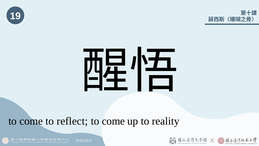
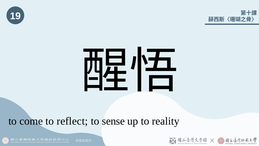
come at (113, 121): come -> sense
